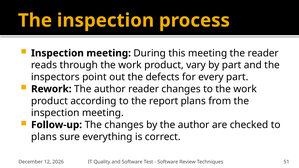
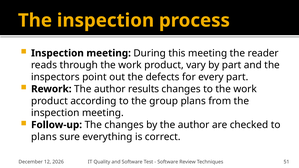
author reader: reader -> results
report: report -> group
